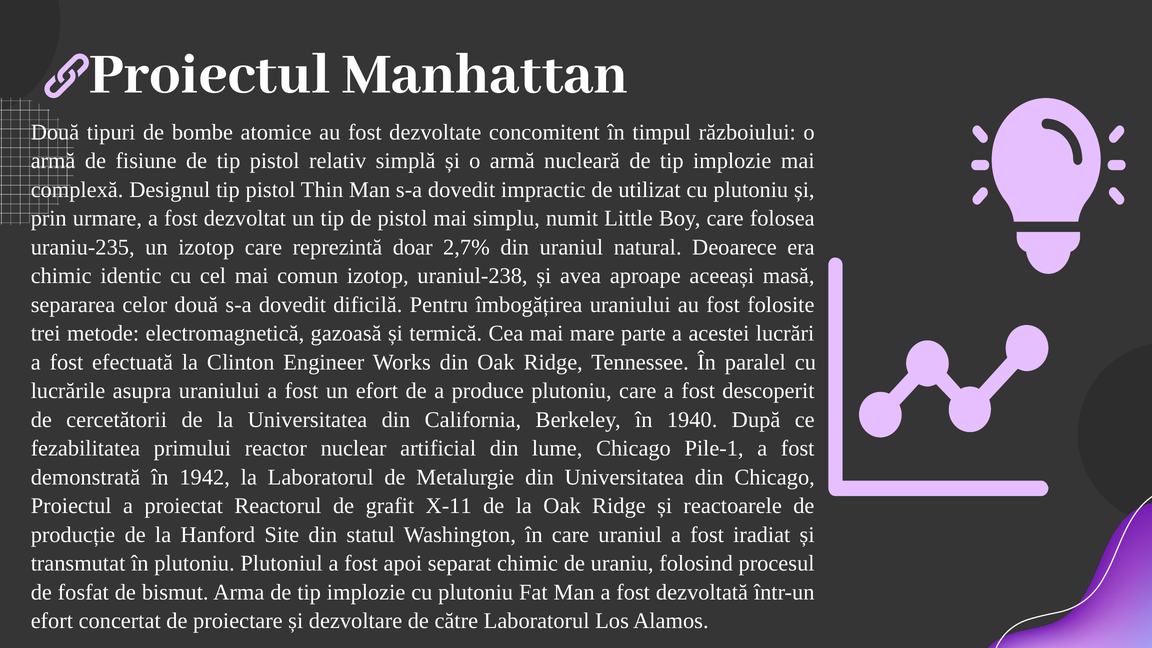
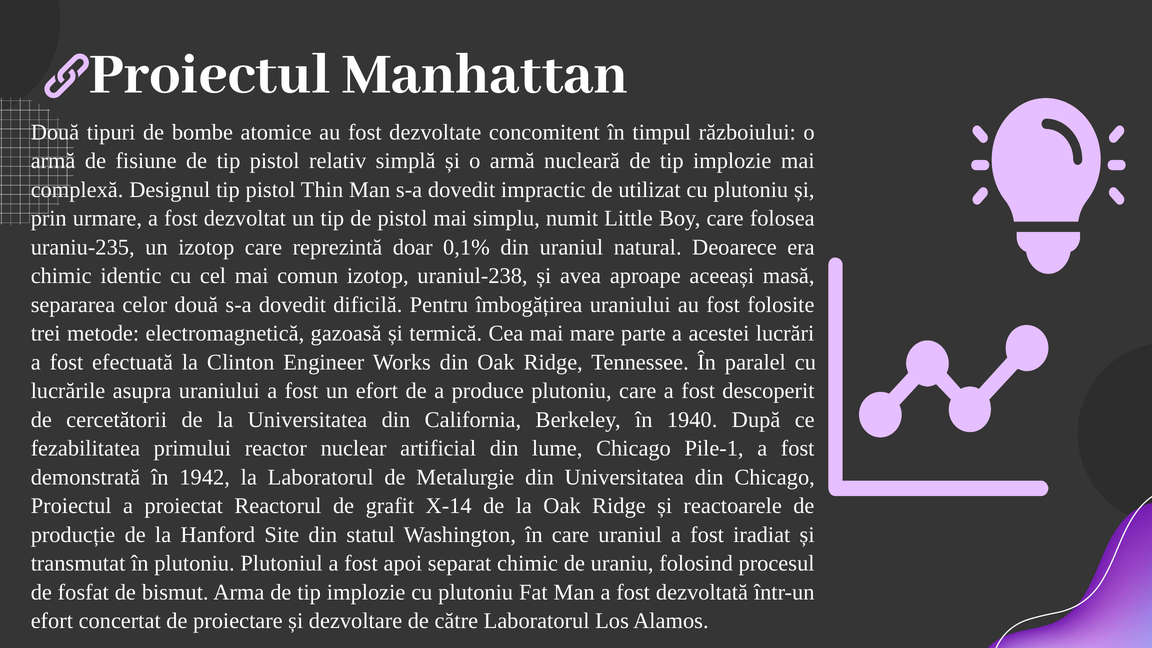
2,7%: 2,7% -> 0,1%
X-11: X-11 -> X-14
